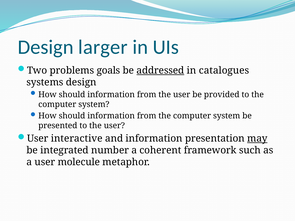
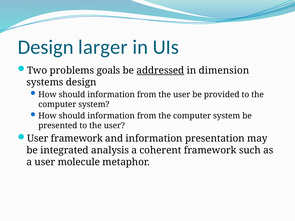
catalogues: catalogues -> dimension
User interactive: interactive -> framework
may underline: present -> none
number: number -> analysis
